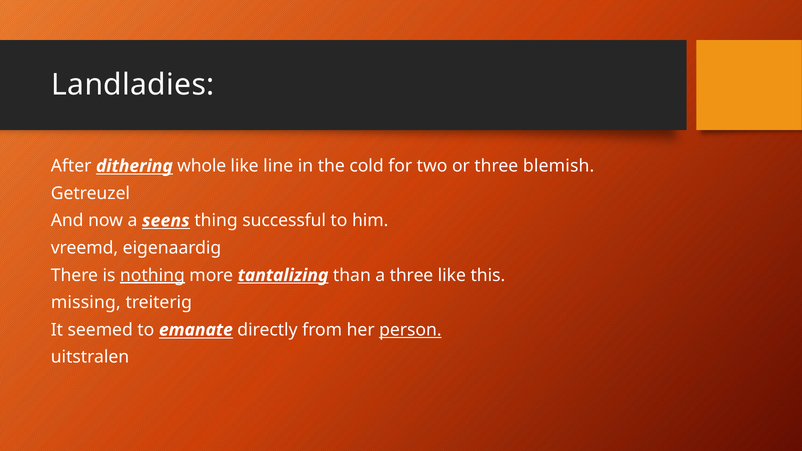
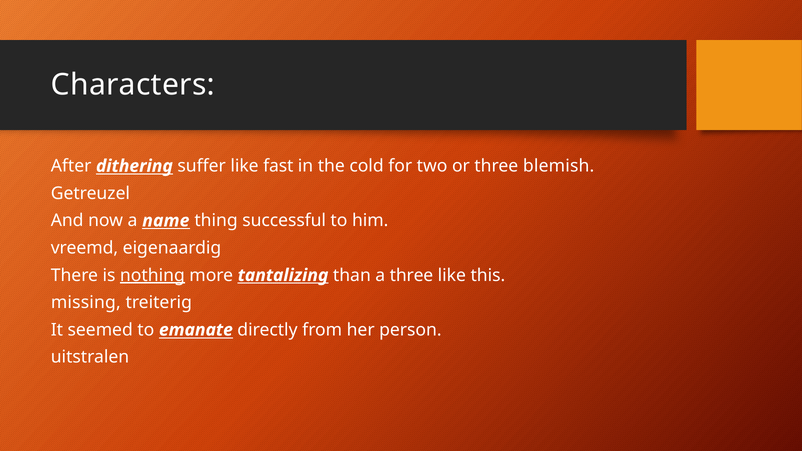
Landladies: Landladies -> Characters
whole: whole -> suffer
line: line -> fast
seens: seens -> name
person underline: present -> none
